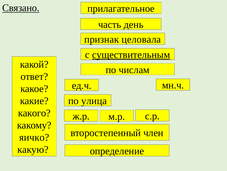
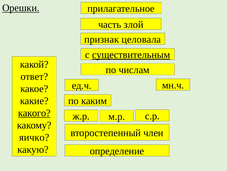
Связано: Связано -> Орешки
день: день -> злой
улица: улица -> каким
какого underline: none -> present
